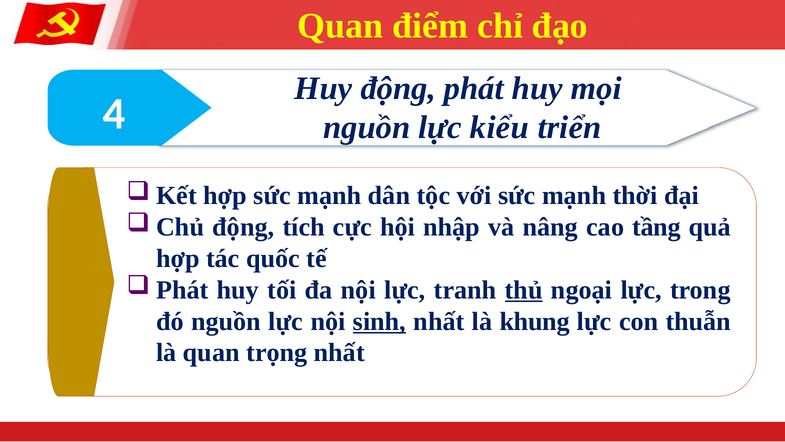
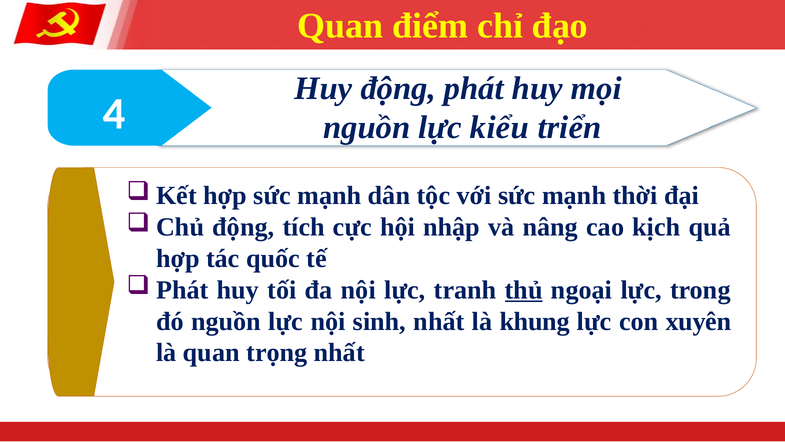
tầng: tầng -> kịch
sinh underline: present -> none
thuẫn: thuẫn -> xuyên
